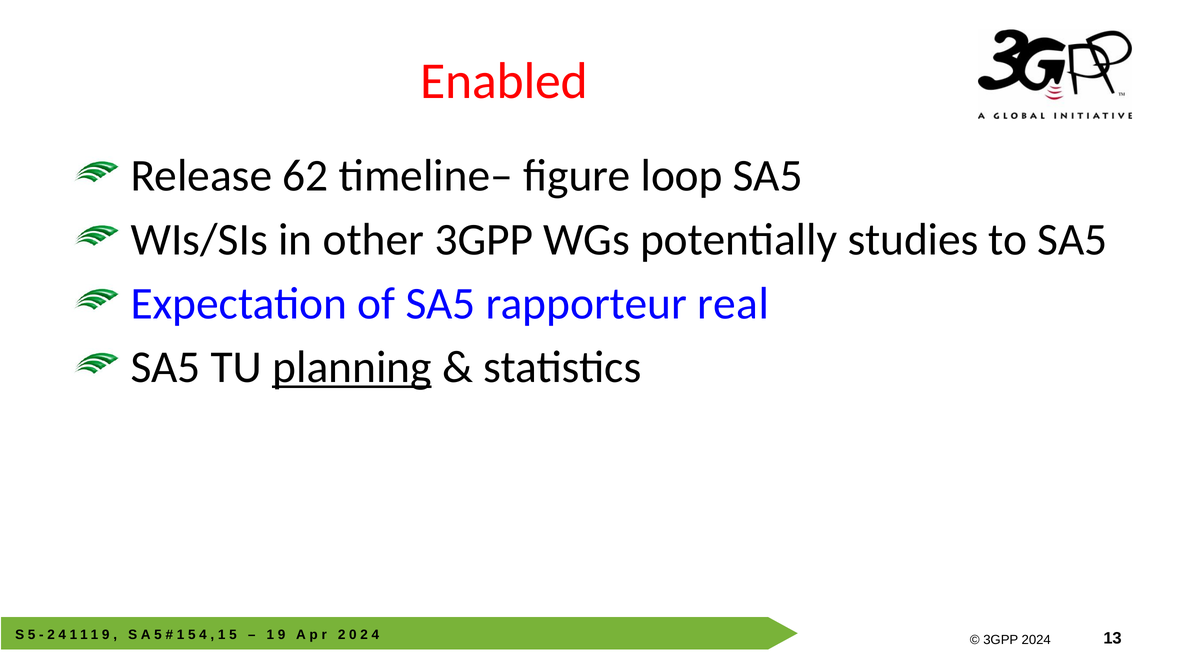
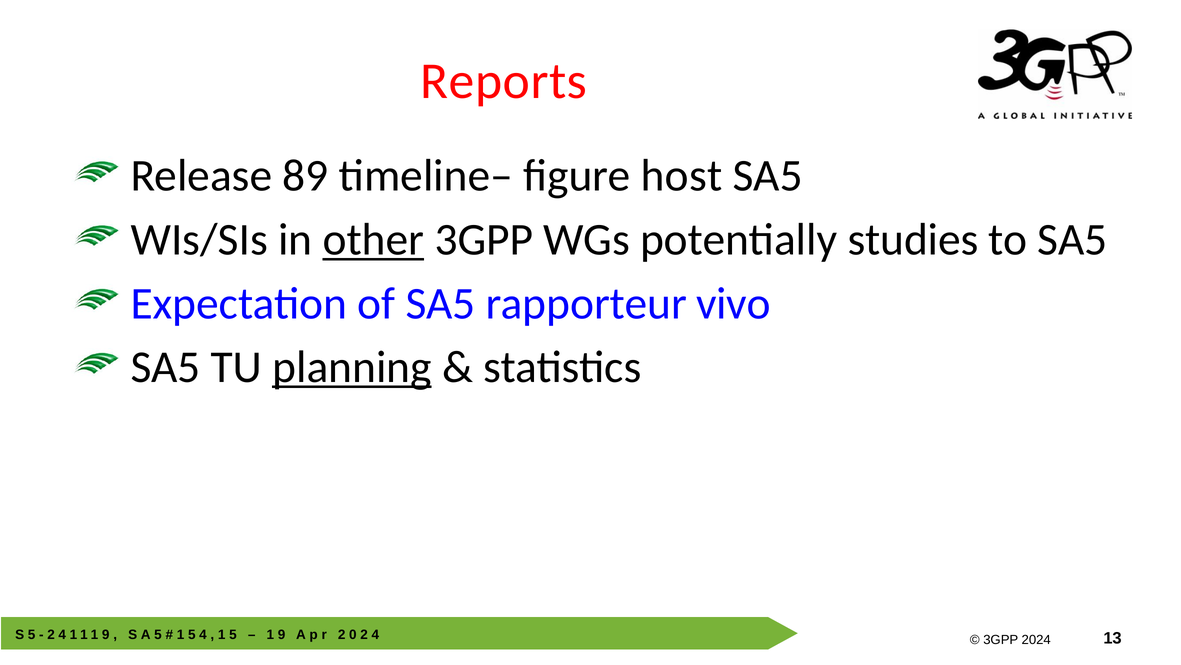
Enabled: Enabled -> Reports
62: 62 -> 89
loop: loop -> host
other underline: none -> present
real: real -> vivo
